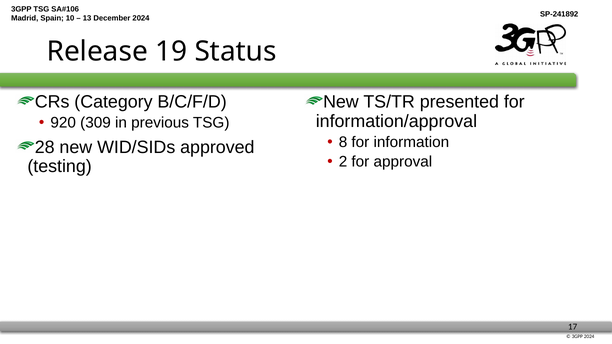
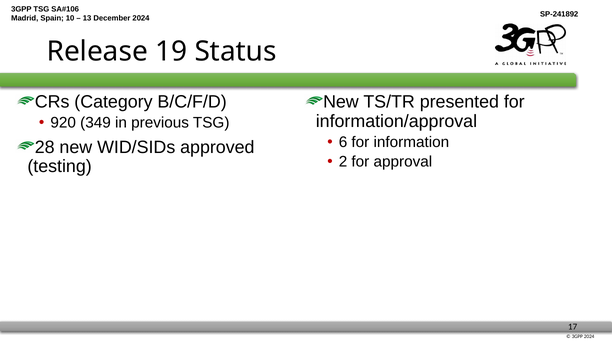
309: 309 -> 349
8: 8 -> 6
